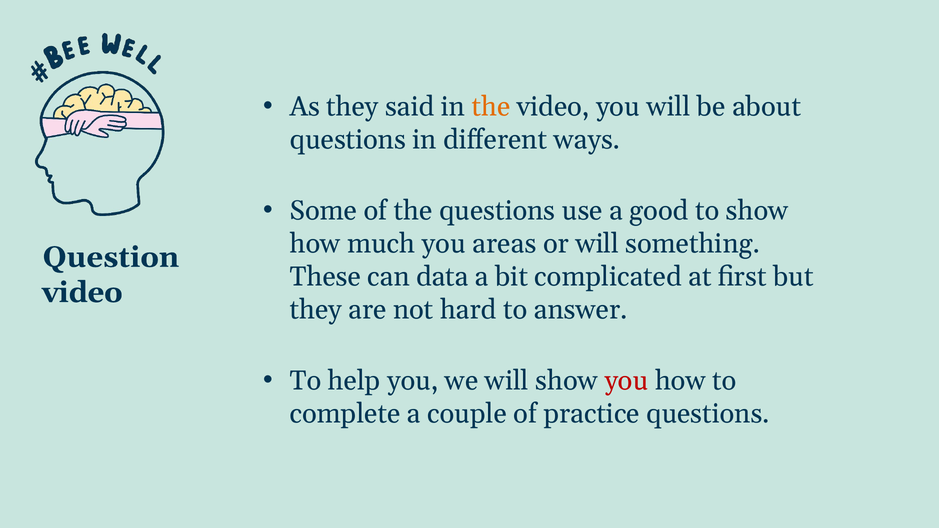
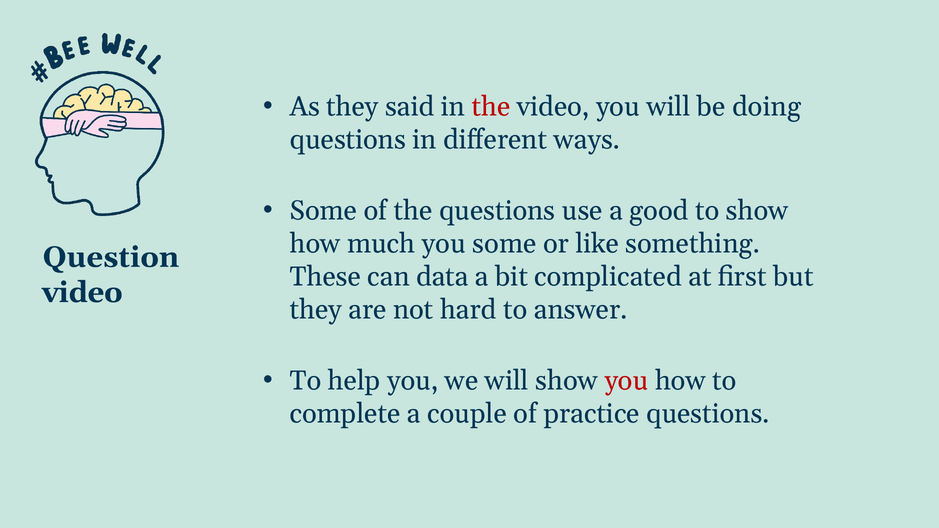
the at (491, 107) colour: orange -> red
about: about -> doing
you areas: areas -> some
or will: will -> like
